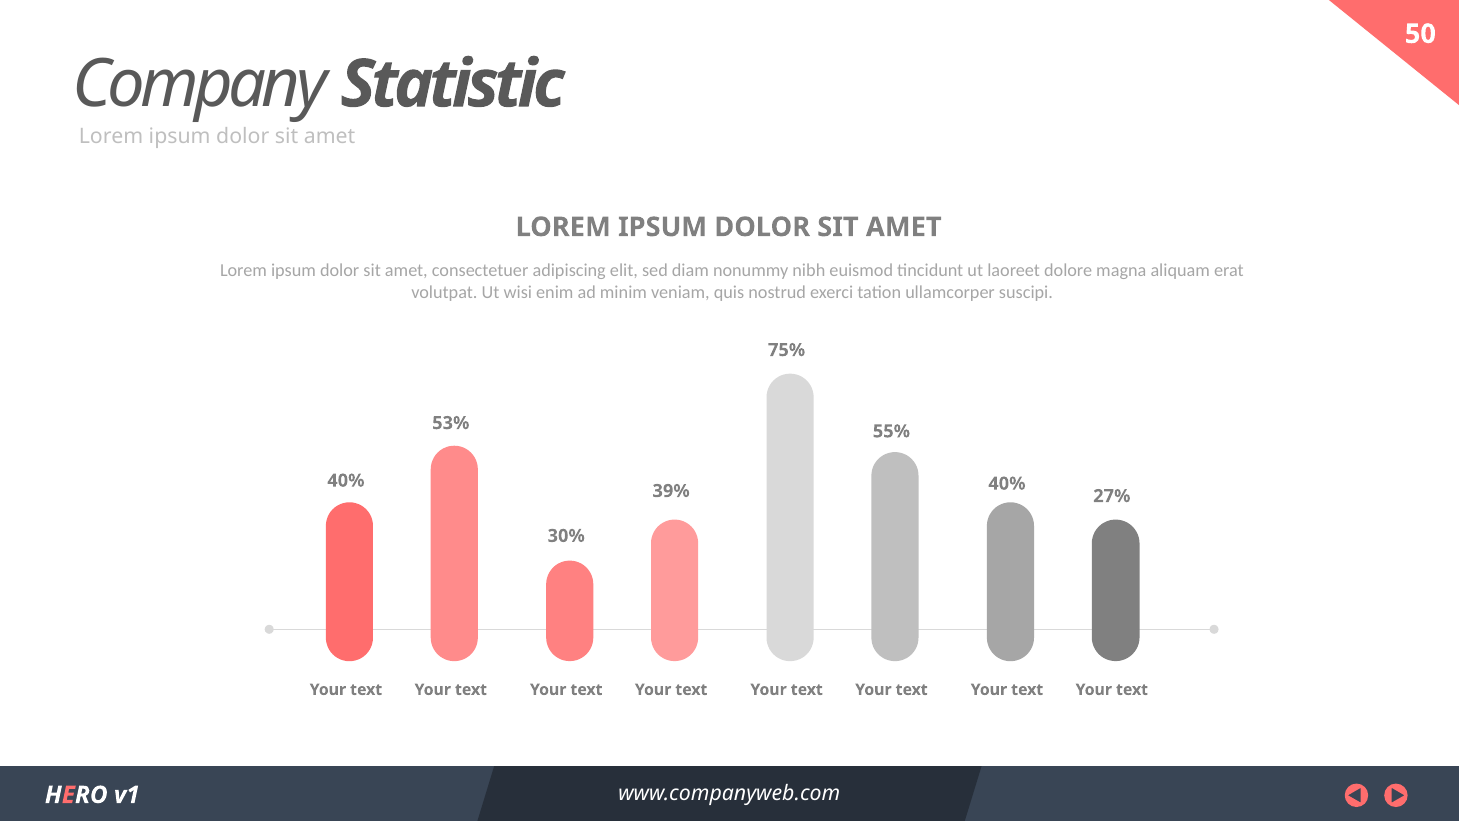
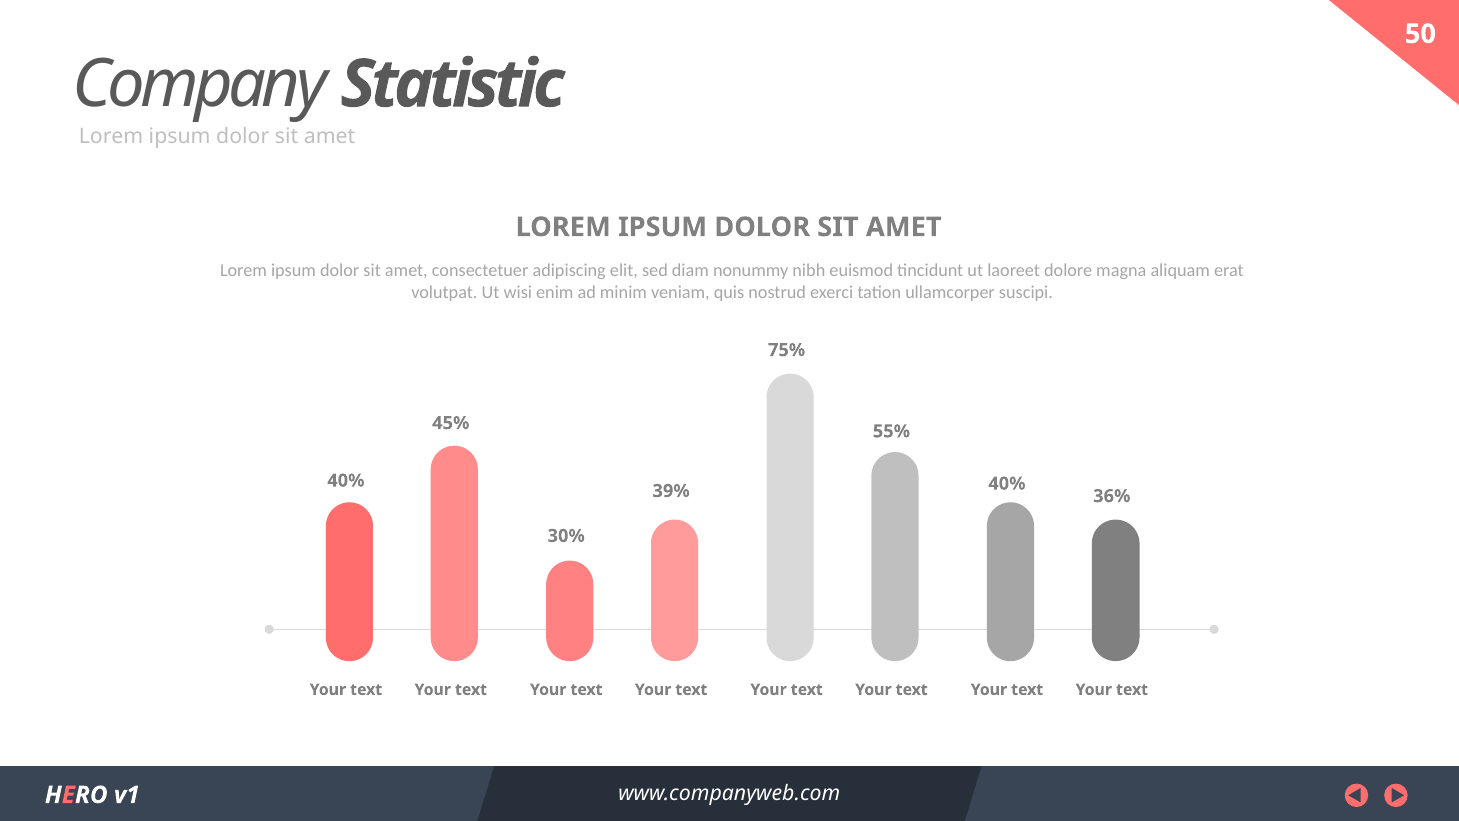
53%: 53% -> 45%
27%: 27% -> 36%
